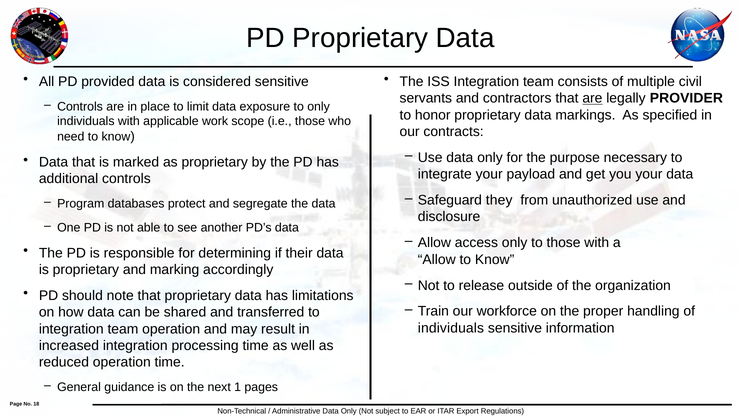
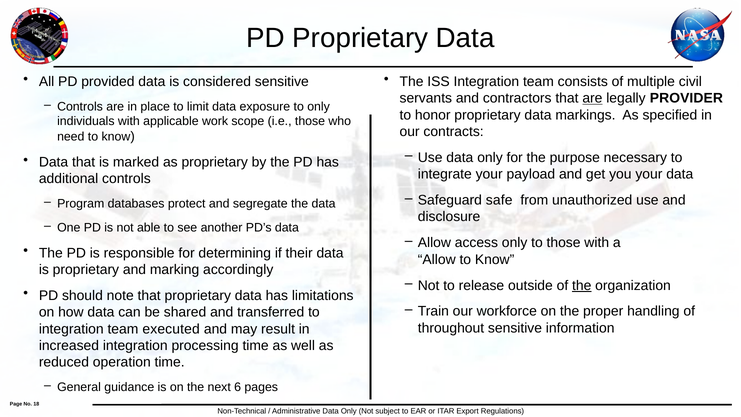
they: they -> safe
the at (582, 285) underline: none -> present
individuals at (451, 328): individuals -> throughout
team operation: operation -> executed
1: 1 -> 6
